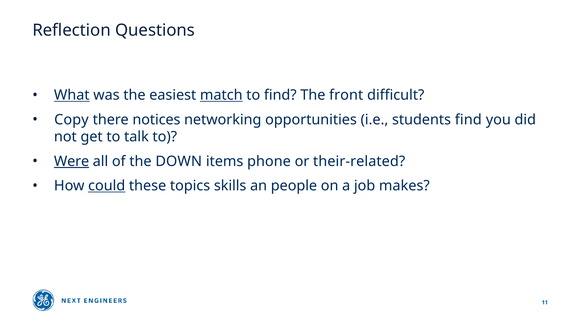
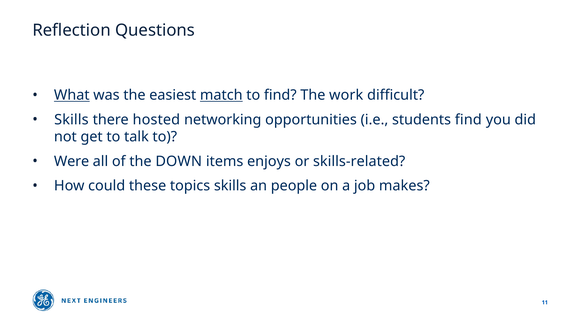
front: front -> work
Copy at (71, 120): Copy -> Skills
notices: notices -> hosted
Were underline: present -> none
phone: phone -> enjoys
their-related: their-related -> skills-related
could underline: present -> none
